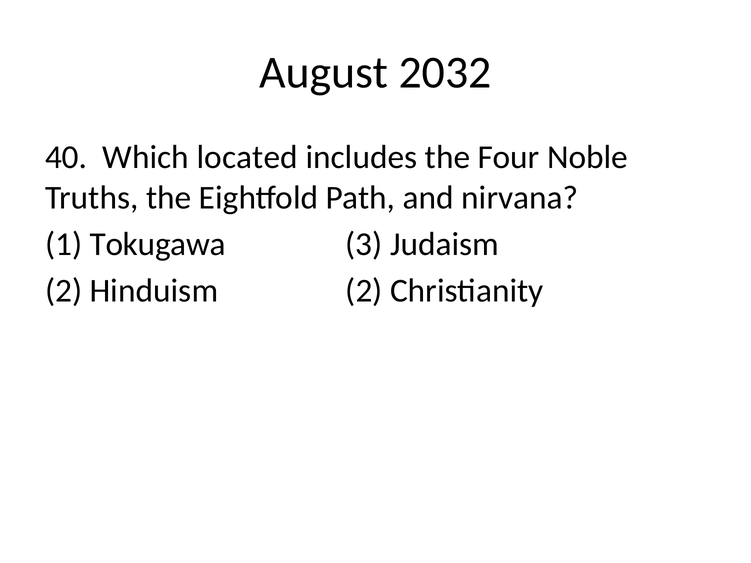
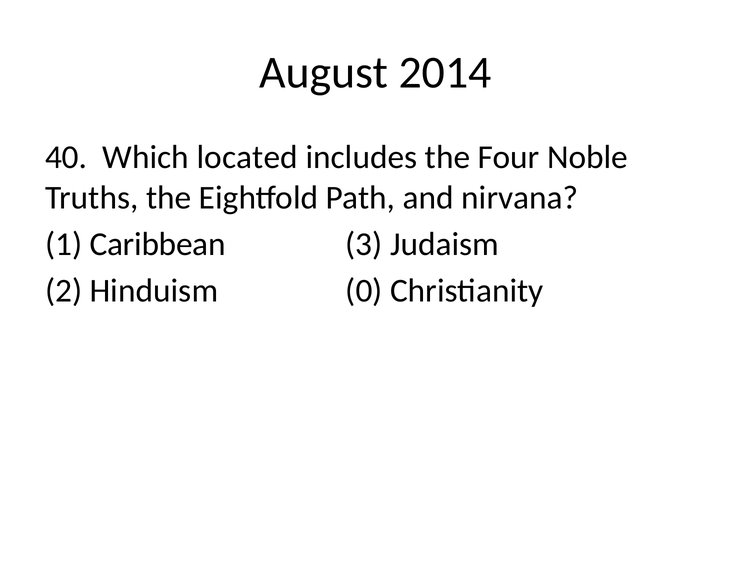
2032: 2032 -> 2014
Tokugawa: Tokugawa -> Caribbean
Hinduism 2: 2 -> 0
